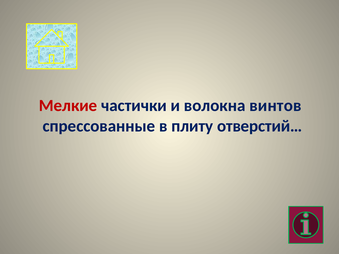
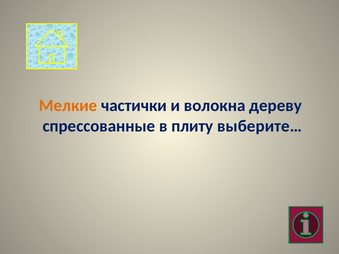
Мелкие colour: red -> orange
винтов: винтов -> дереву
отверстий…: отверстий… -> выберите…
